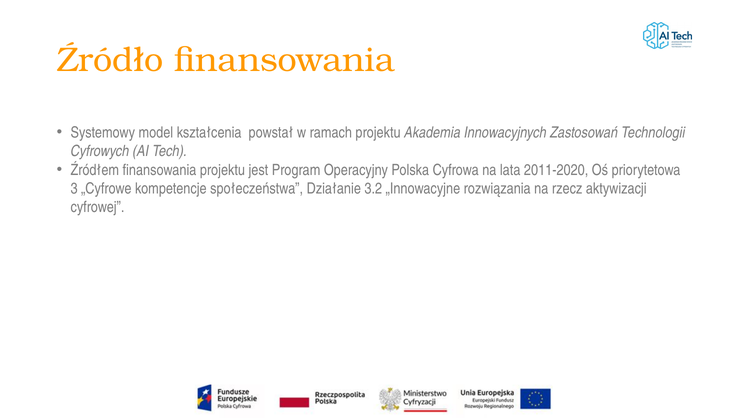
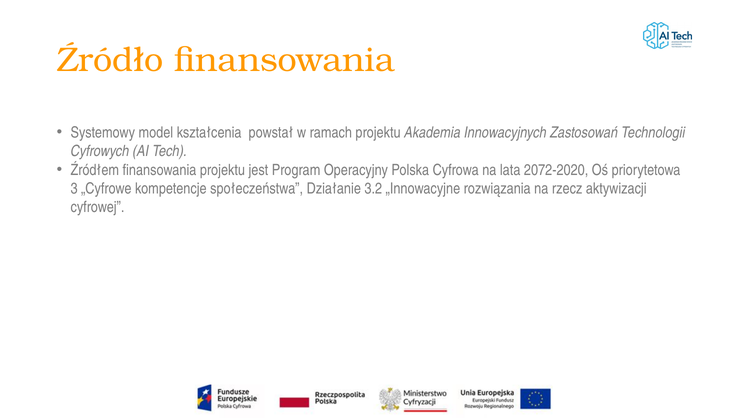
2011-2020: 2011-2020 -> 2072-2020
